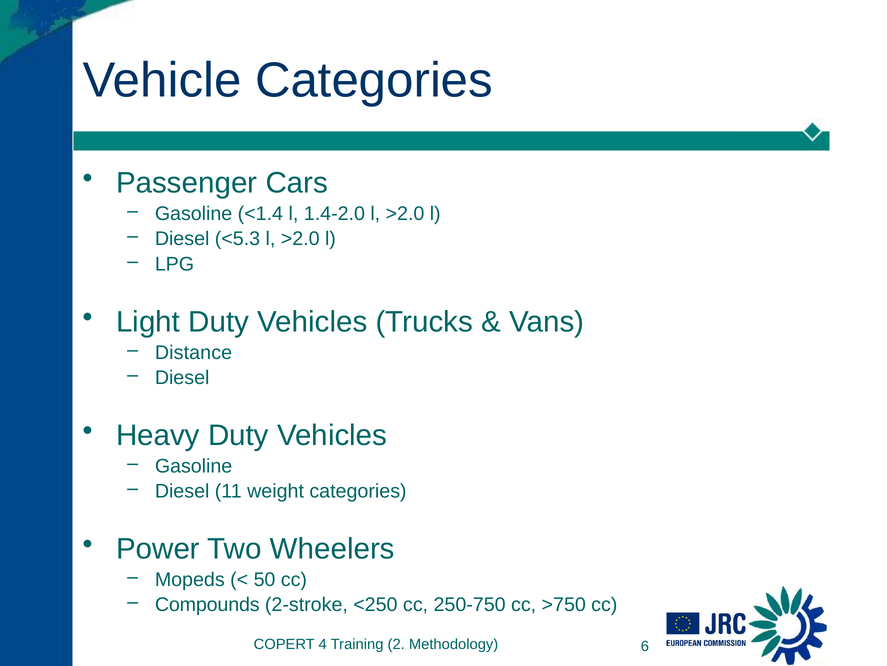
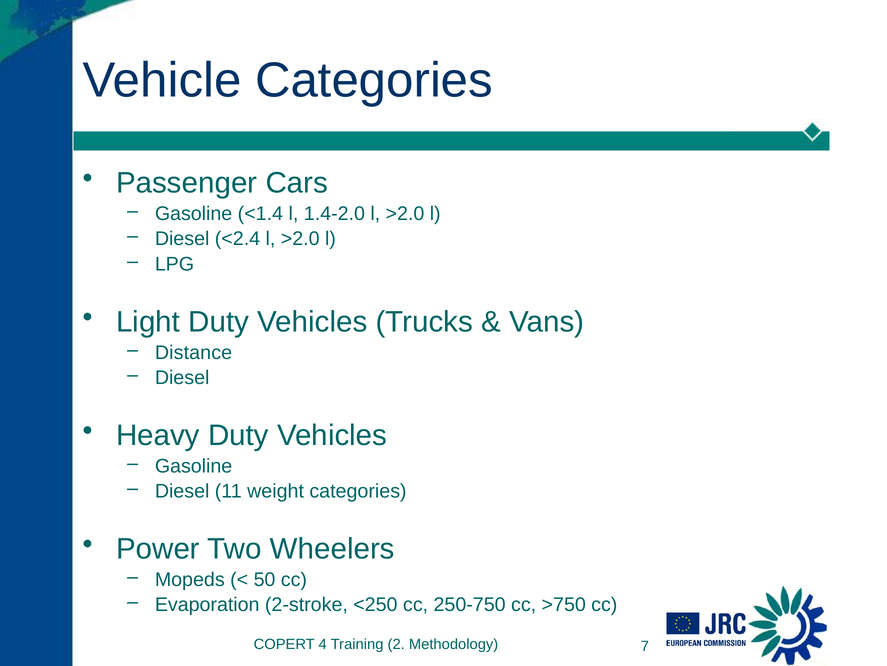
<5.3: <5.3 -> <2.4
Compounds: Compounds -> Evaporation
6: 6 -> 7
